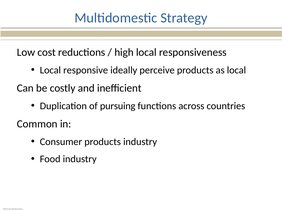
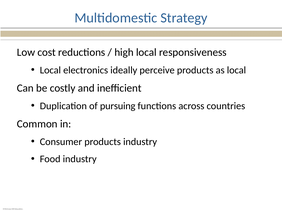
responsive: responsive -> electronics
